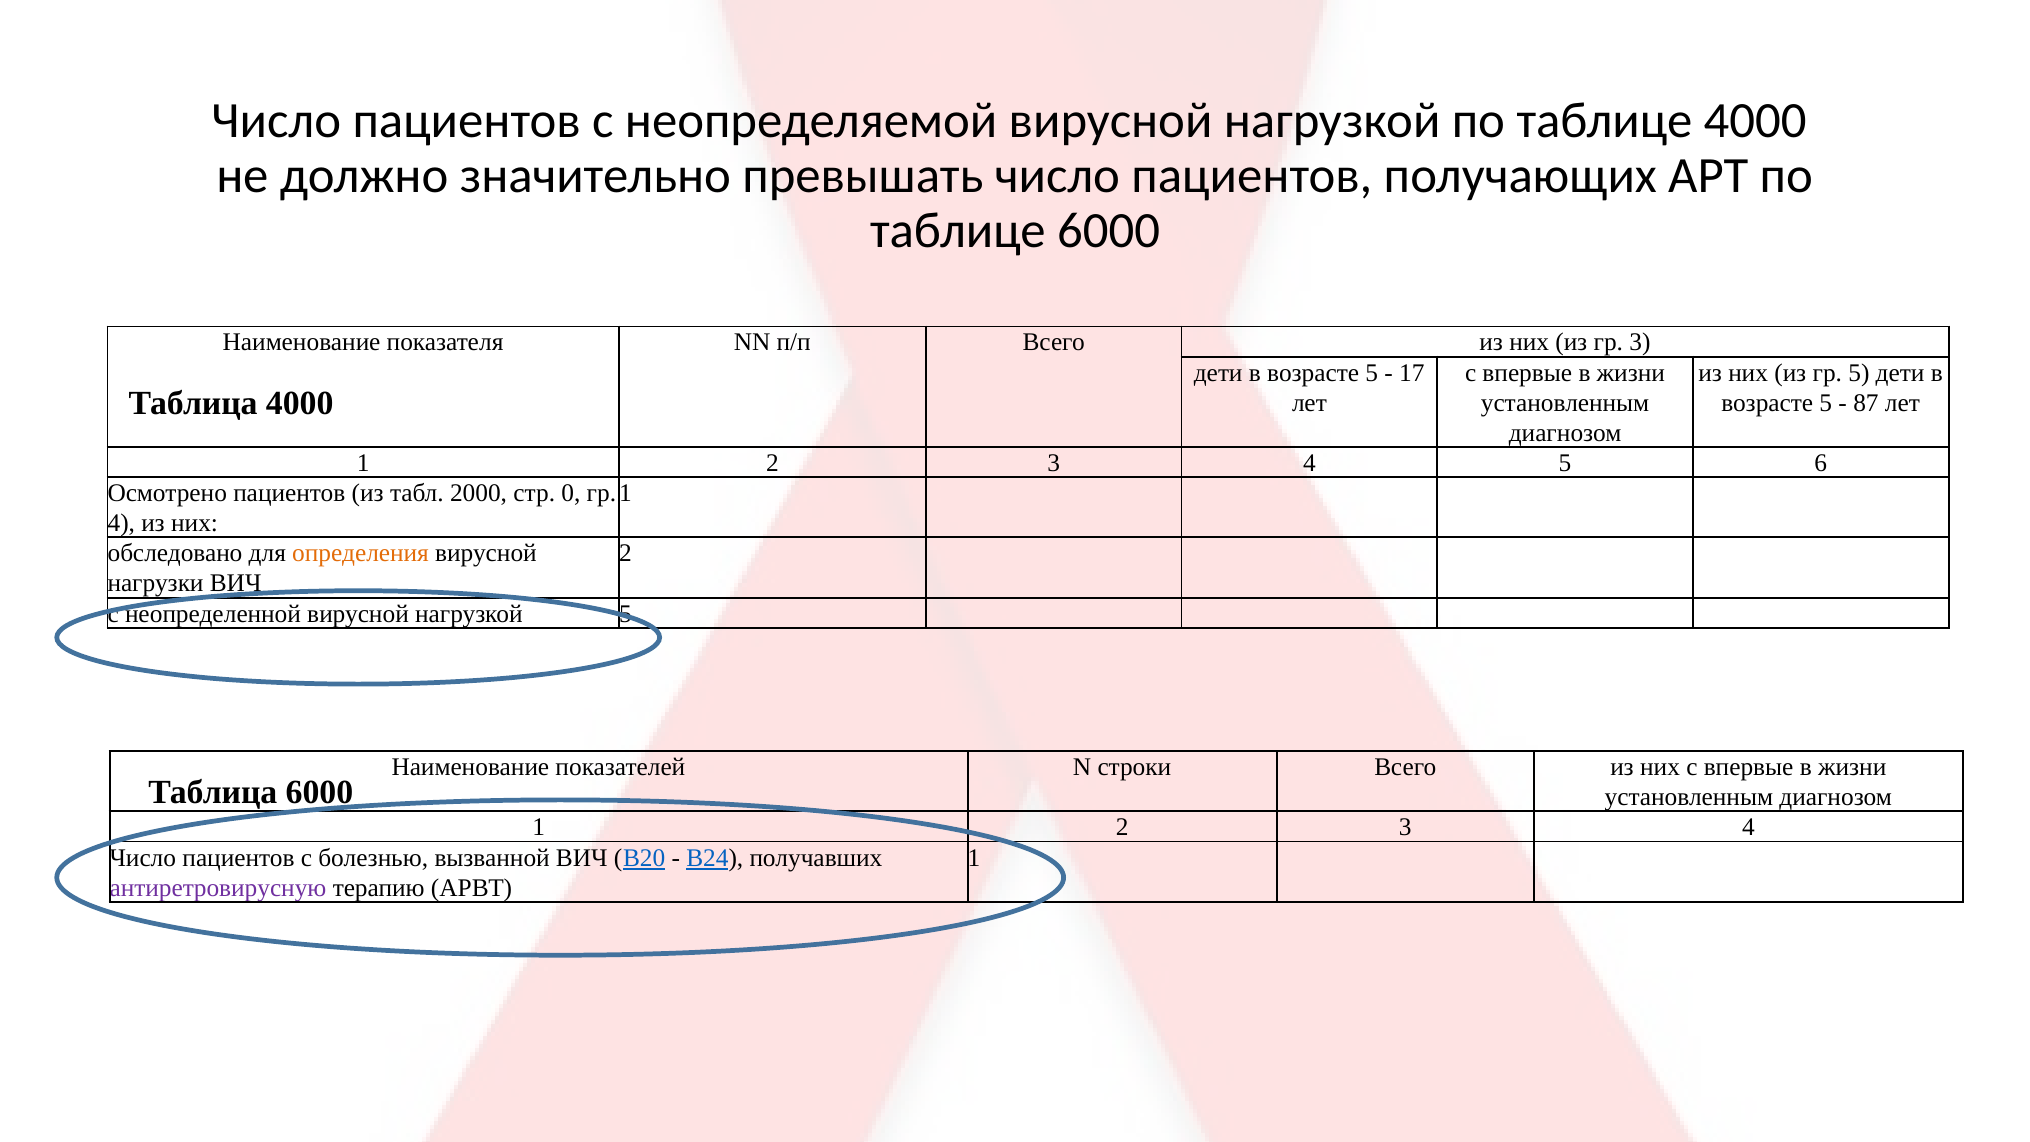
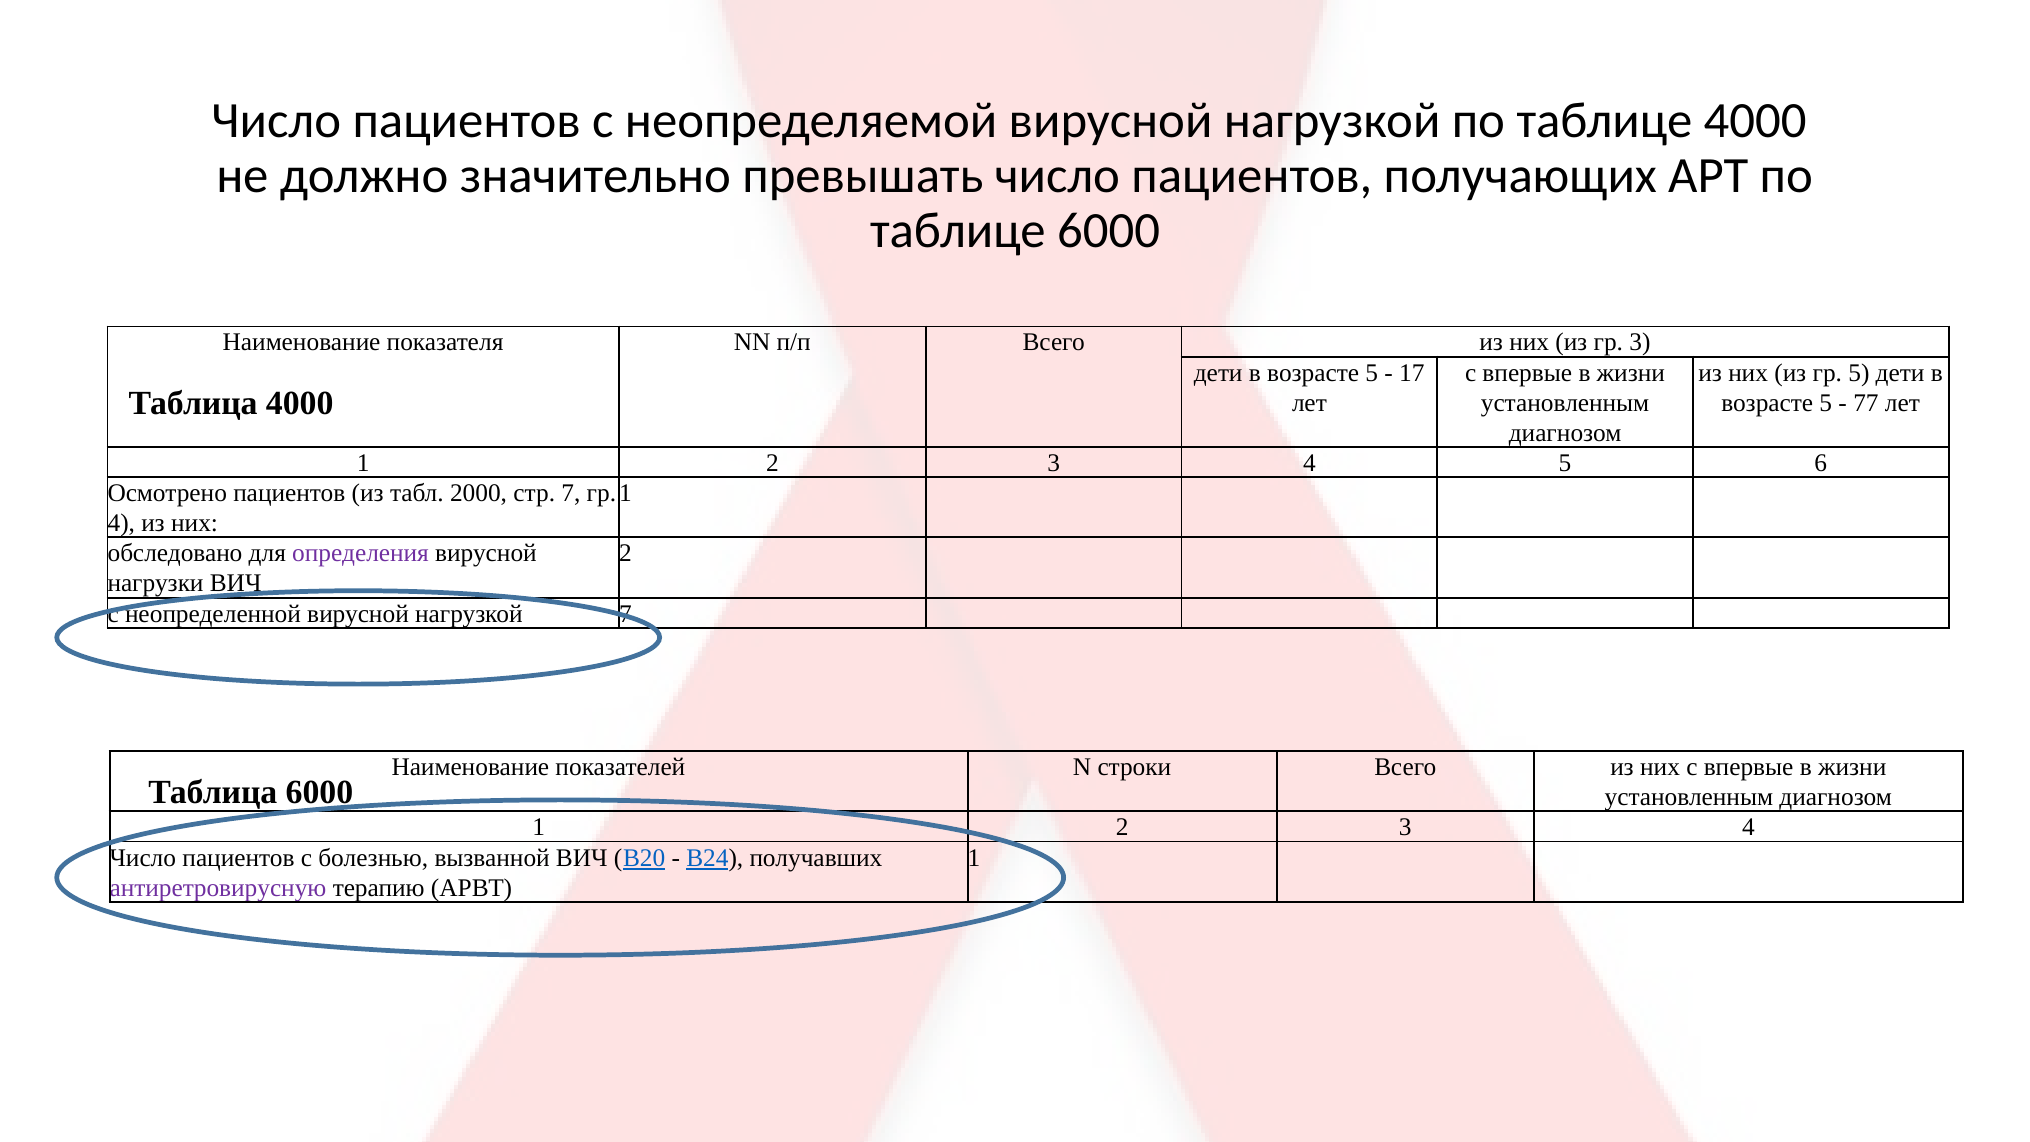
87: 87 -> 77
стр 0: 0 -> 7
определения colour: orange -> purple
нагрузкой 5: 5 -> 7
